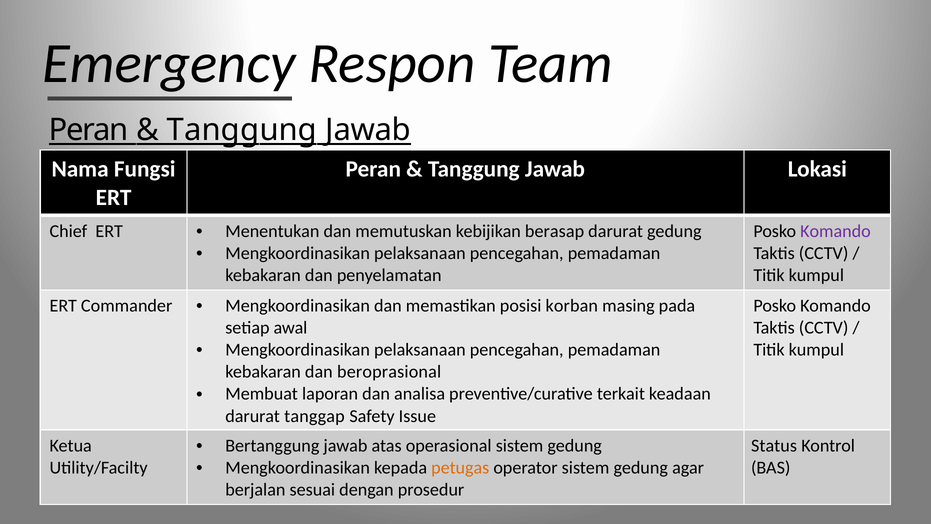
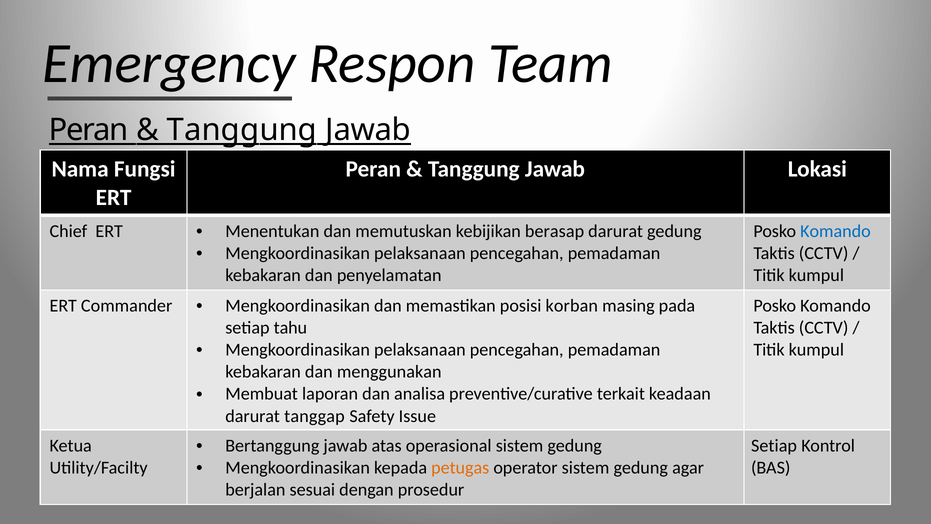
Komando at (835, 231) colour: purple -> blue
awal: awal -> tahu
beroprasional: beroprasional -> menggunakan
Status at (774, 445): Status -> Setiap
